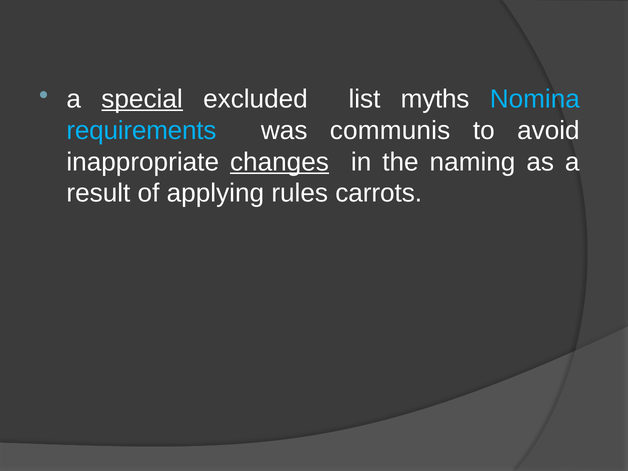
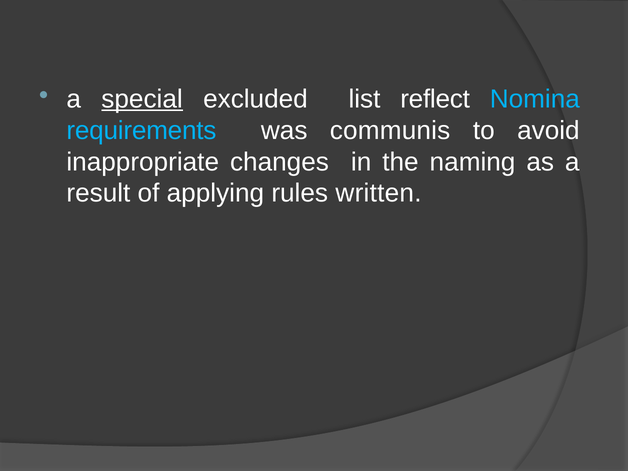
myths: myths -> reflect
changes underline: present -> none
carrots: carrots -> written
